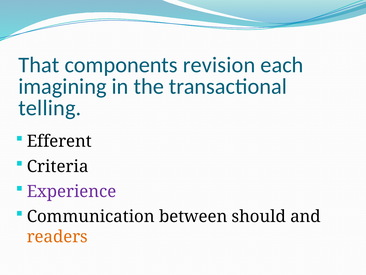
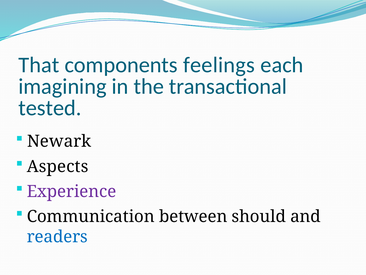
revision: revision -> feelings
telling: telling -> tested
Efferent: Efferent -> Newark
Criteria: Criteria -> Aspects
readers colour: orange -> blue
